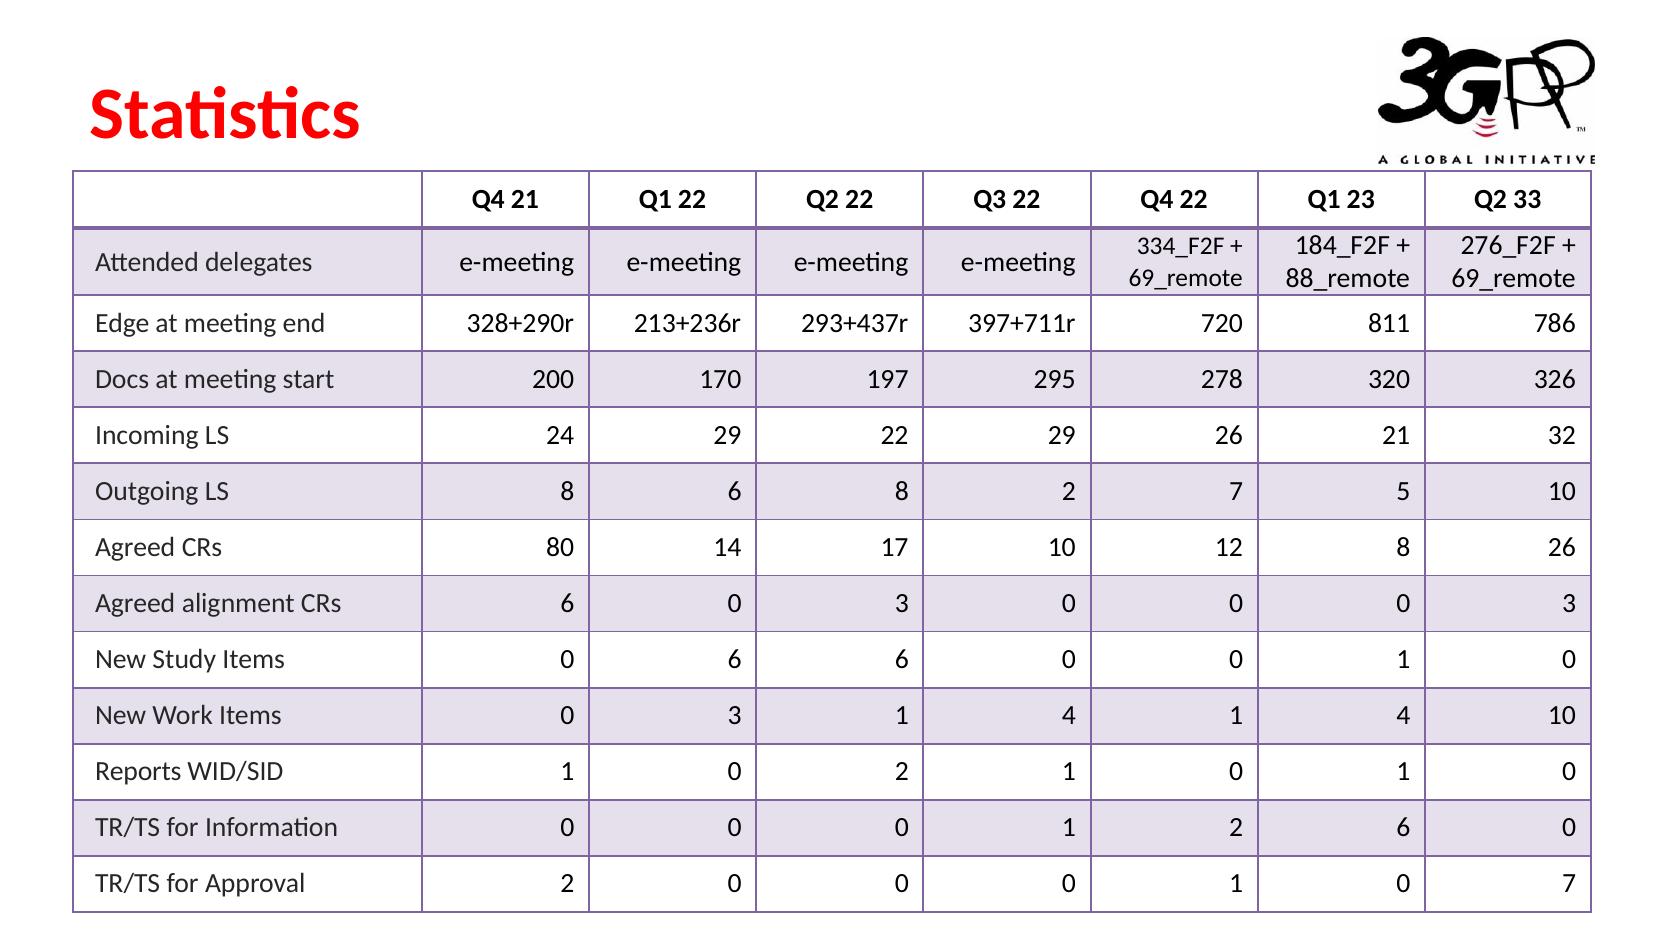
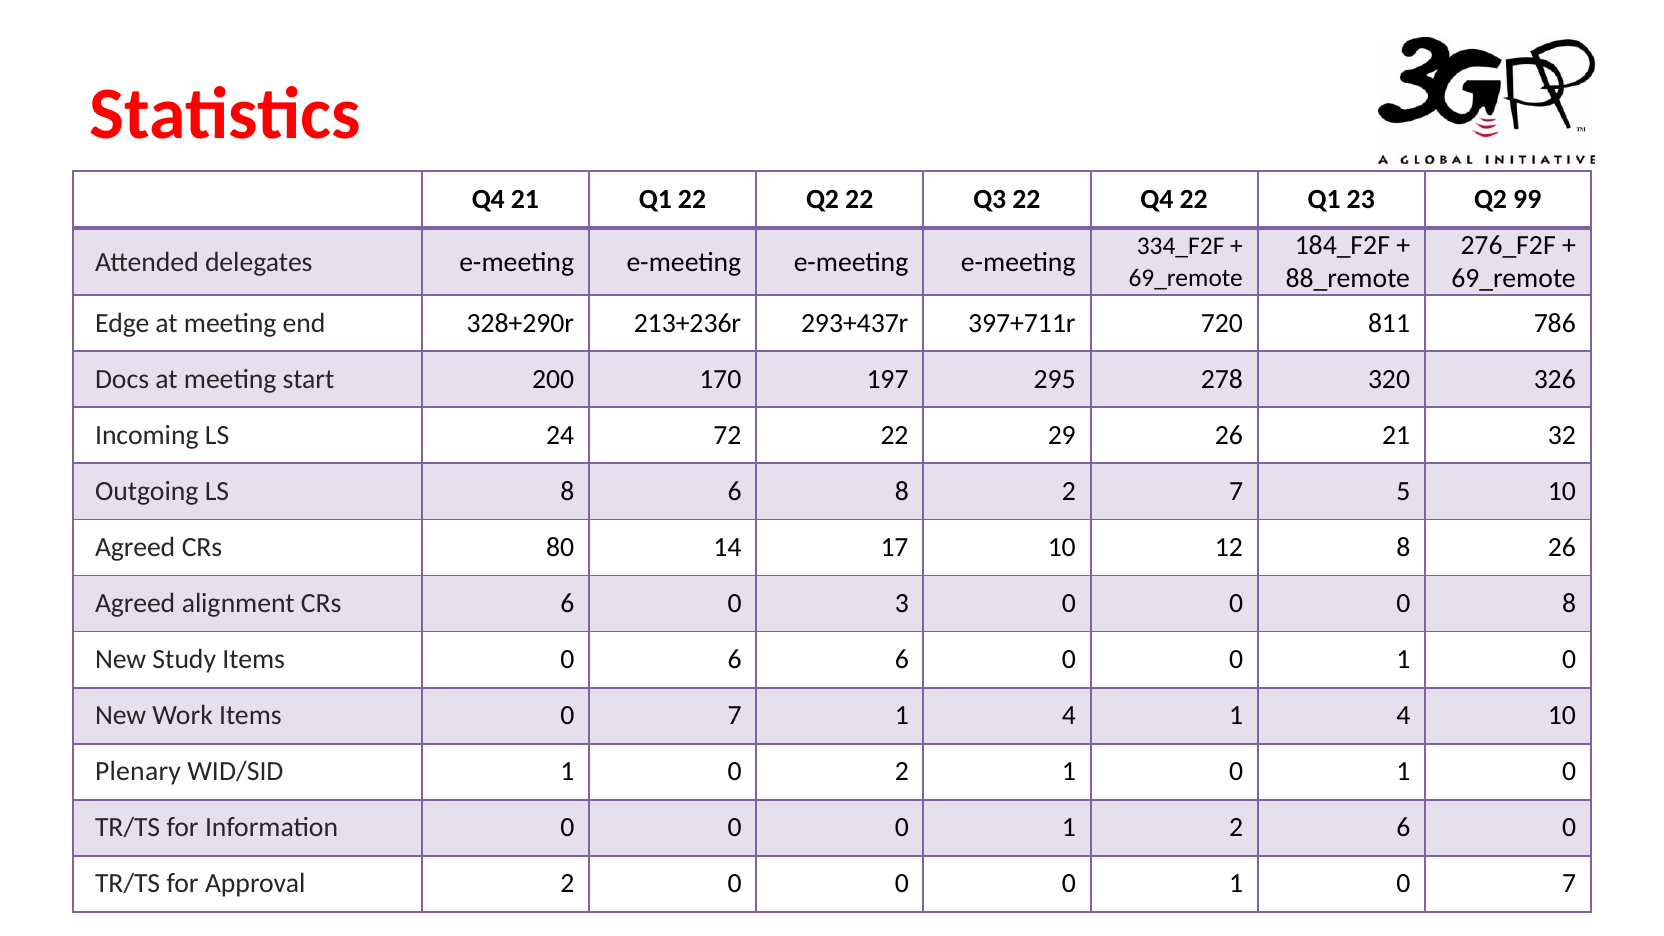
33: 33 -> 99
24 29: 29 -> 72
0 0 3: 3 -> 8
Items 0 3: 3 -> 7
Reports: Reports -> Plenary
